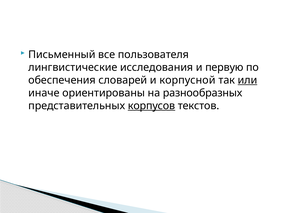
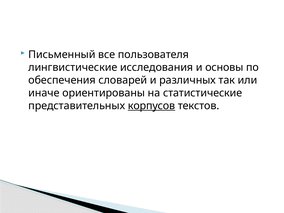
первую: первую -> основы
корпусной: корпусной -> различных
или underline: present -> none
разнообразных: разнообразных -> статистические
